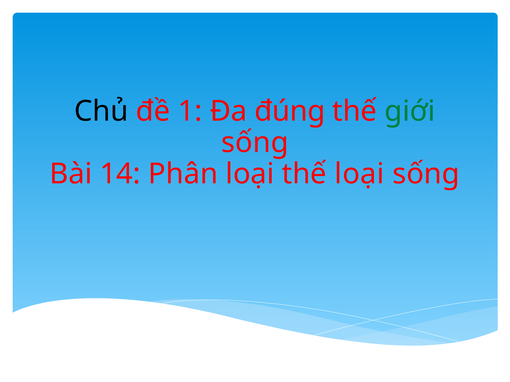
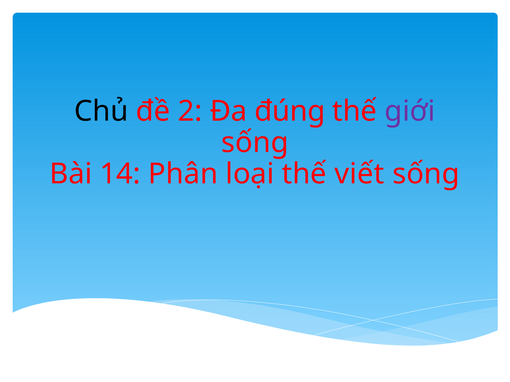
1: 1 -> 2
giới colour: green -> purple
thế loại: loại -> viết
